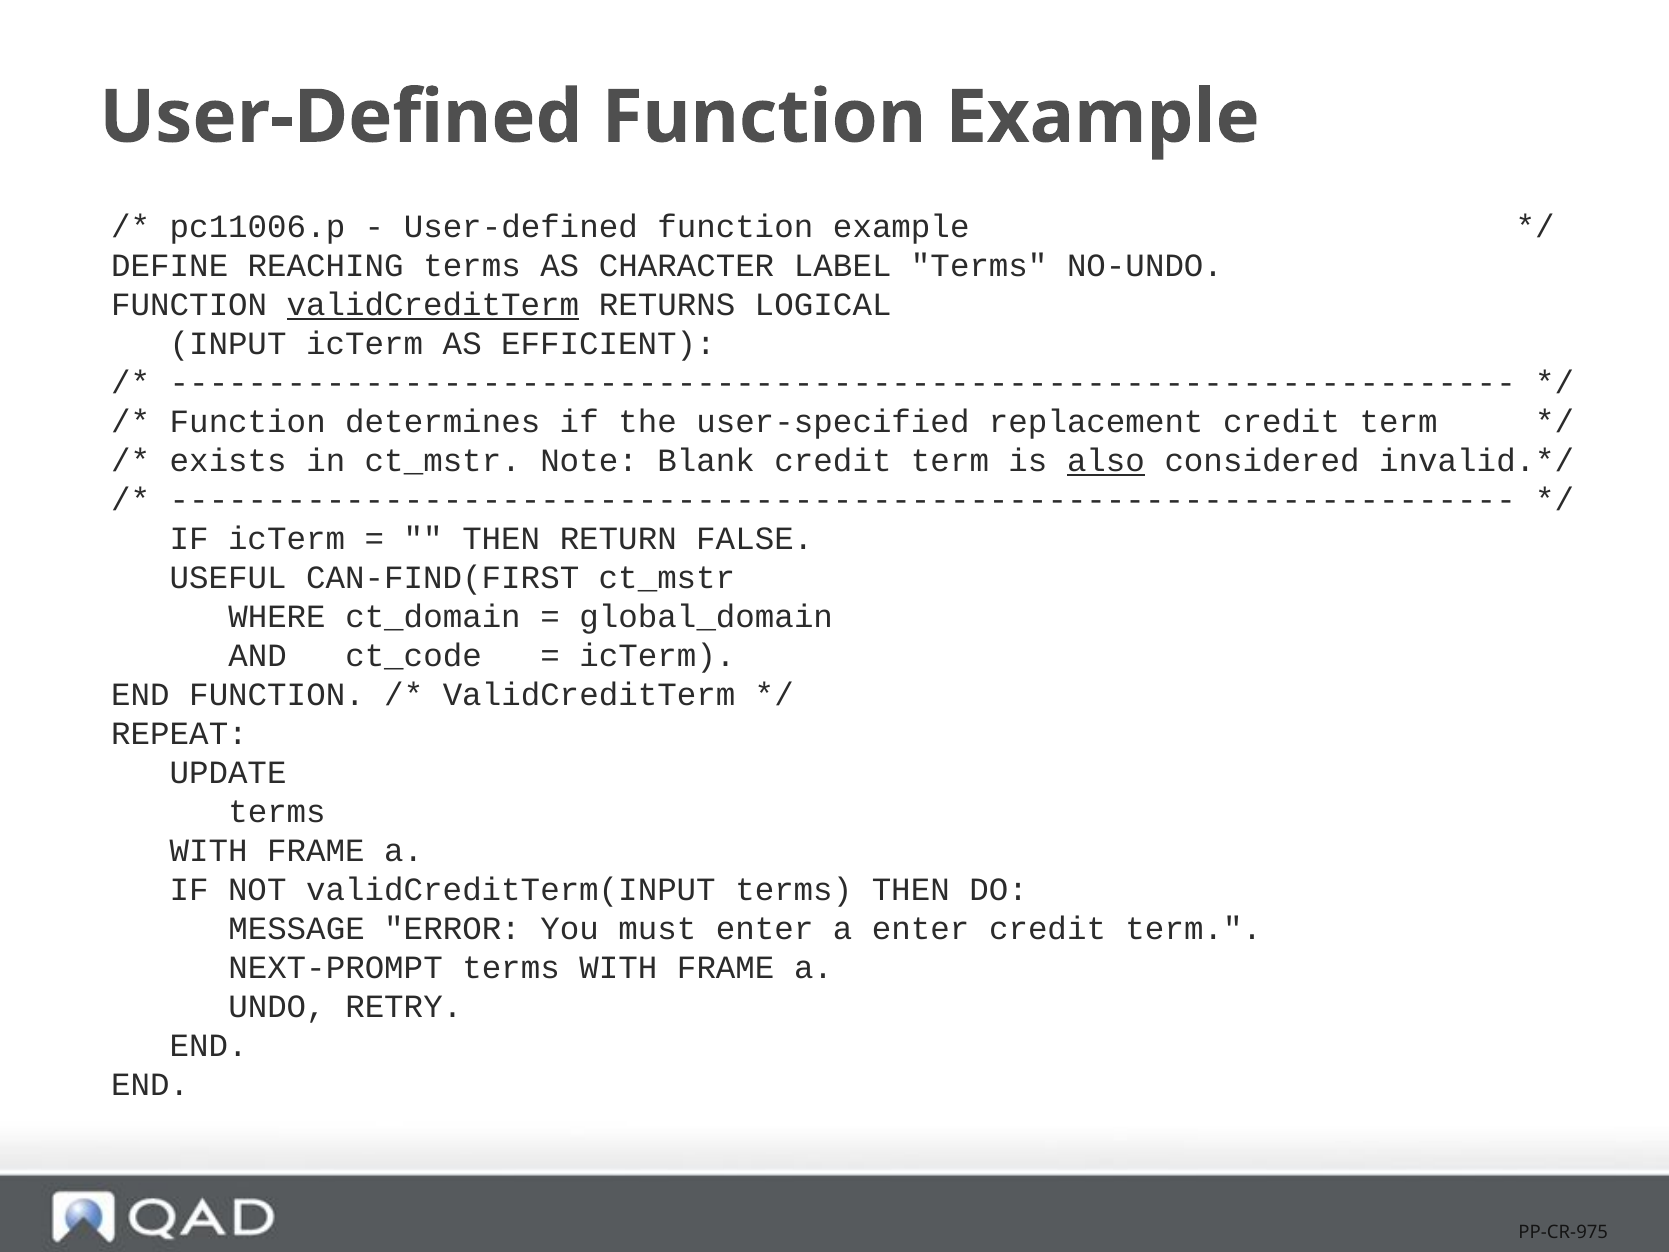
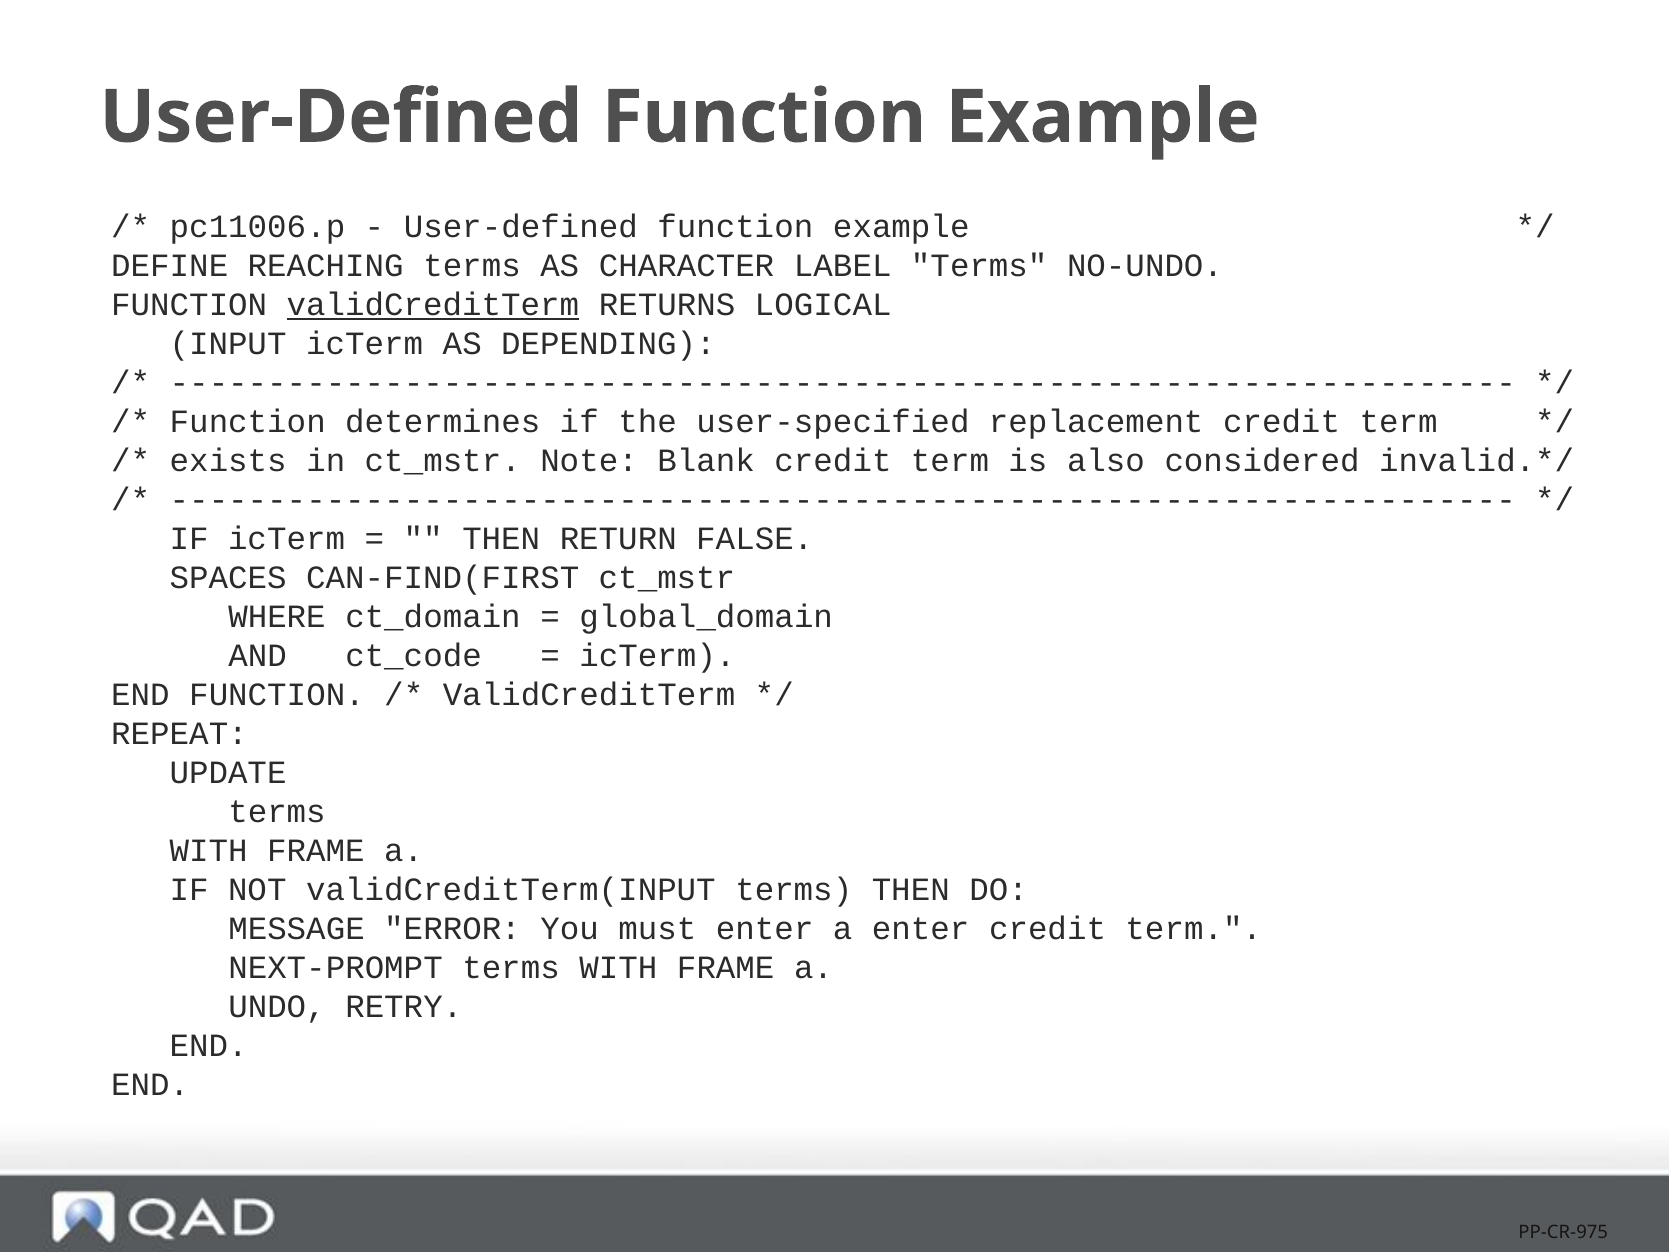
EFFICIENT: EFFICIENT -> DEPENDING
also underline: present -> none
USEFUL: USEFUL -> SPACES
